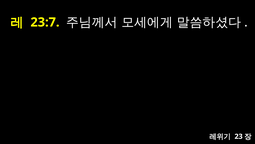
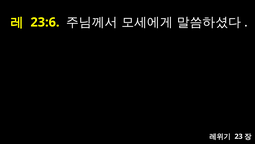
23:7: 23:7 -> 23:6
